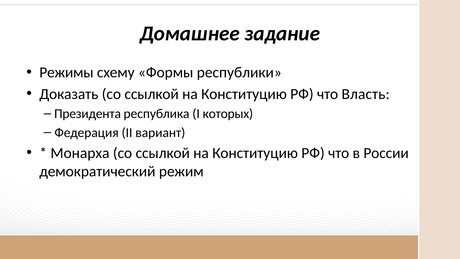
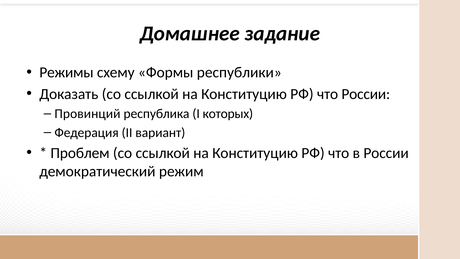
что Власть: Власть -> России
Президента: Президента -> Провинций
Монарха: Монарха -> Проблем
